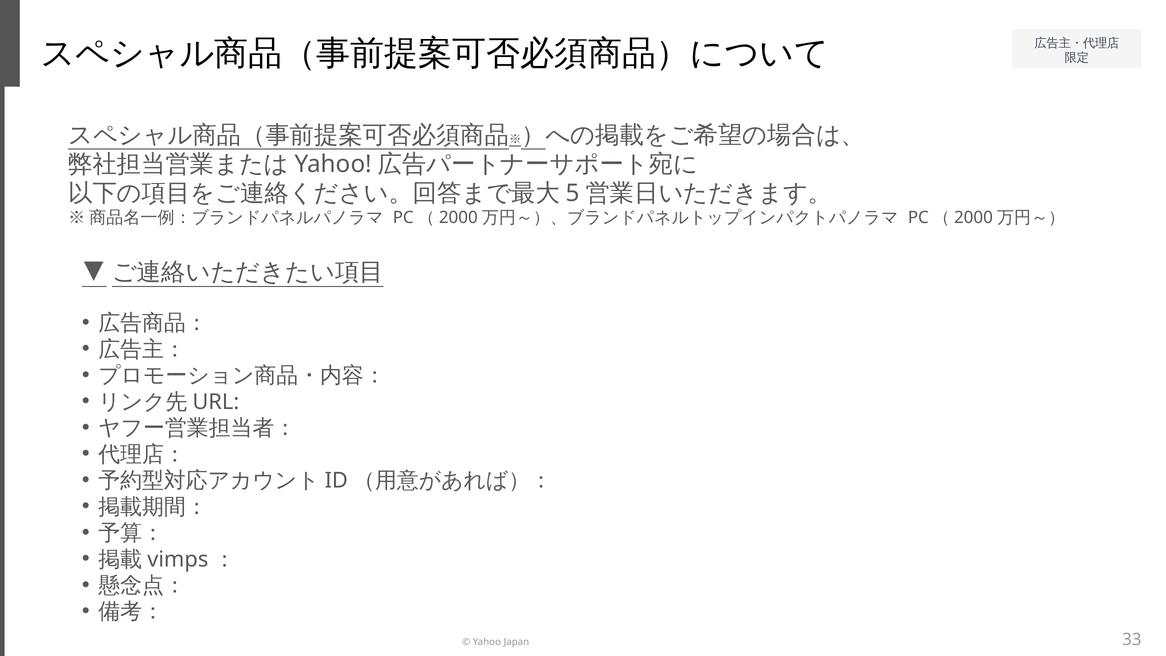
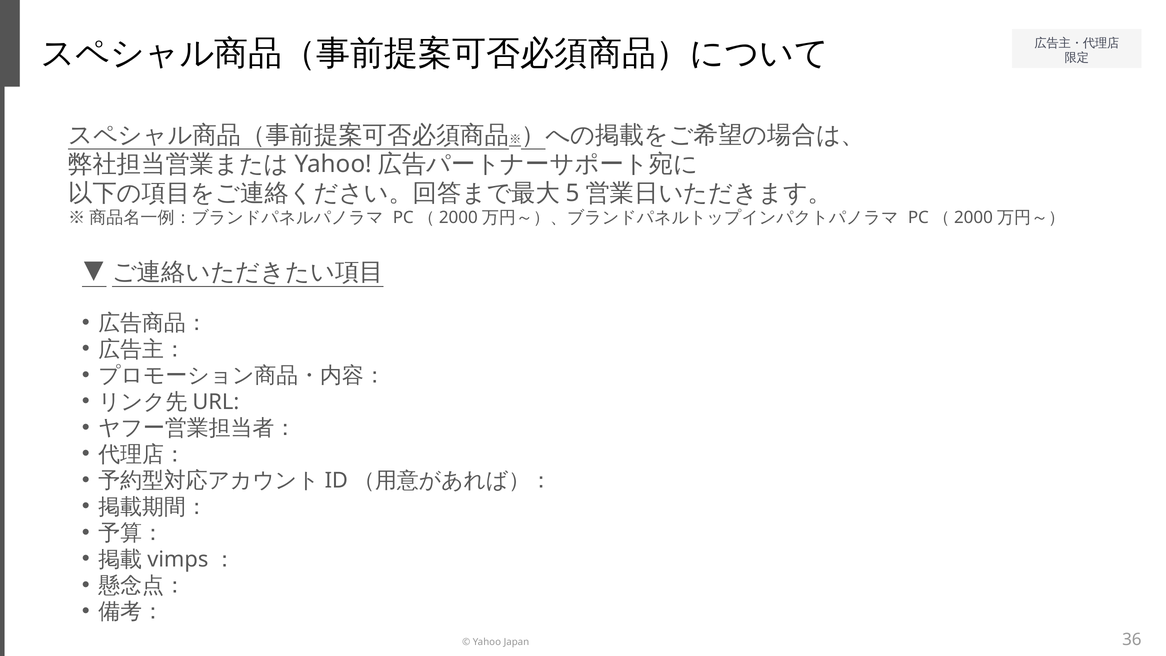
33: 33 -> 36
